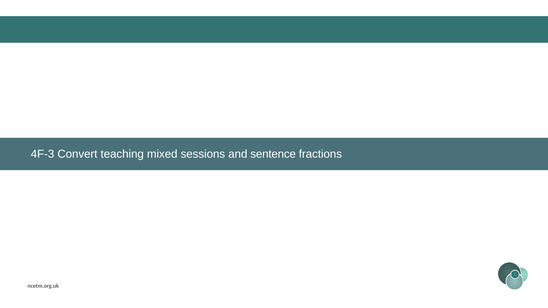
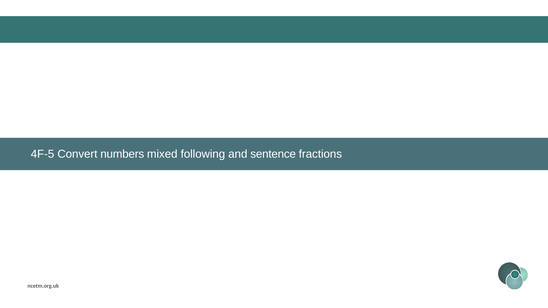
4F-3: 4F-3 -> 4F-5
teaching: teaching -> numbers
sessions: sessions -> following
